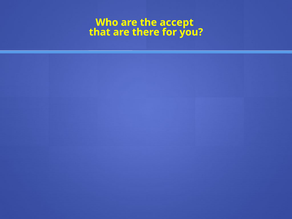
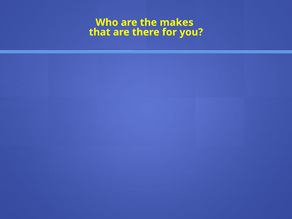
accept: accept -> makes
